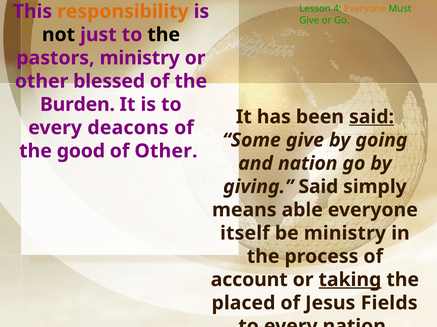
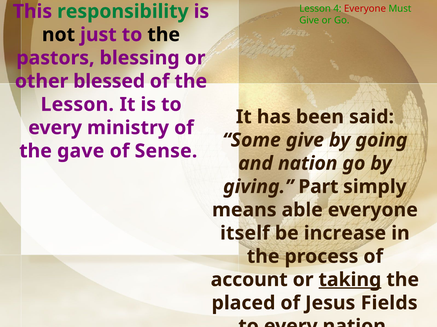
Everyone at (365, 9) colour: orange -> red
responsibility colour: orange -> green
pastors ministry: ministry -> blessing
Burden at (77, 105): Burden -> Lesson
said at (372, 117) underline: present -> none
deacons: deacons -> ministry
good: good -> gave
of Other: Other -> Sense
giving Said: Said -> Part
be ministry: ministry -> increase
